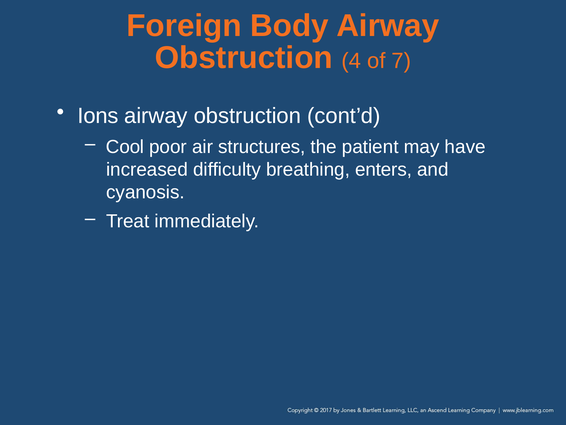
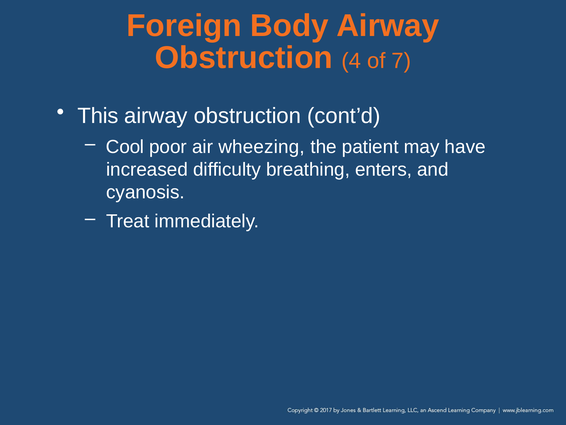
Ions: Ions -> This
structures: structures -> wheezing
